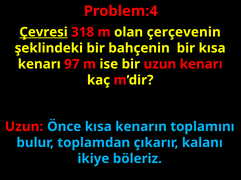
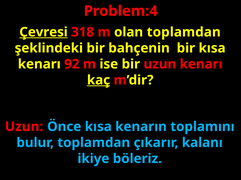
olan çerçevenin: çerçevenin -> toplamdan
97: 97 -> 92
kaç underline: none -> present
